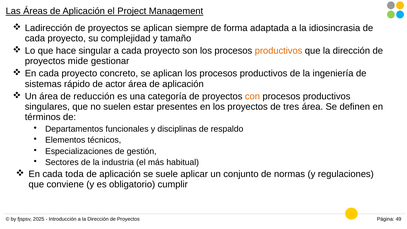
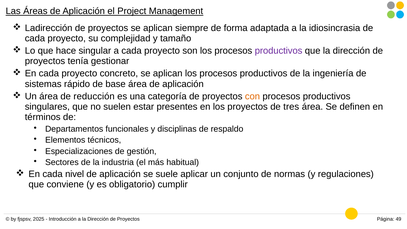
productivos at (279, 51) colour: orange -> purple
mide: mide -> tenía
actor: actor -> base
toda: toda -> nivel
